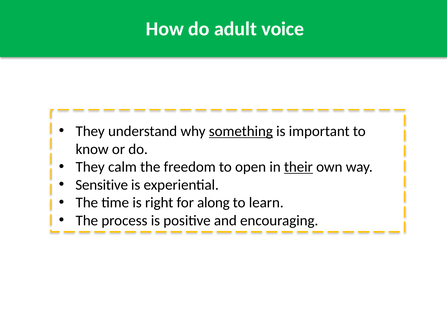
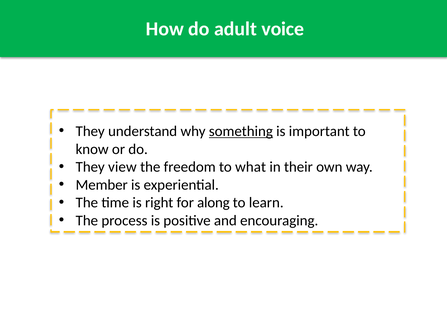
calm: calm -> view
open: open -> what
their underline: present -> none
Sensitive: Sensitive -> Member
